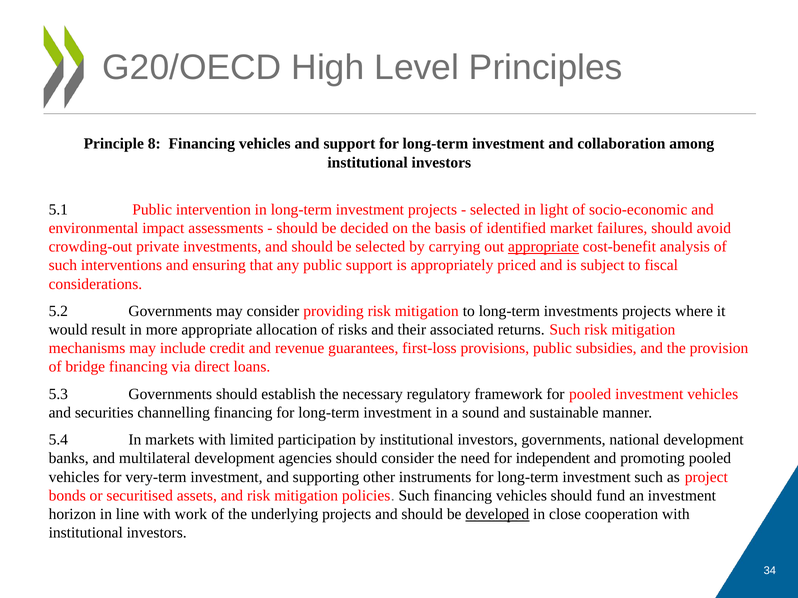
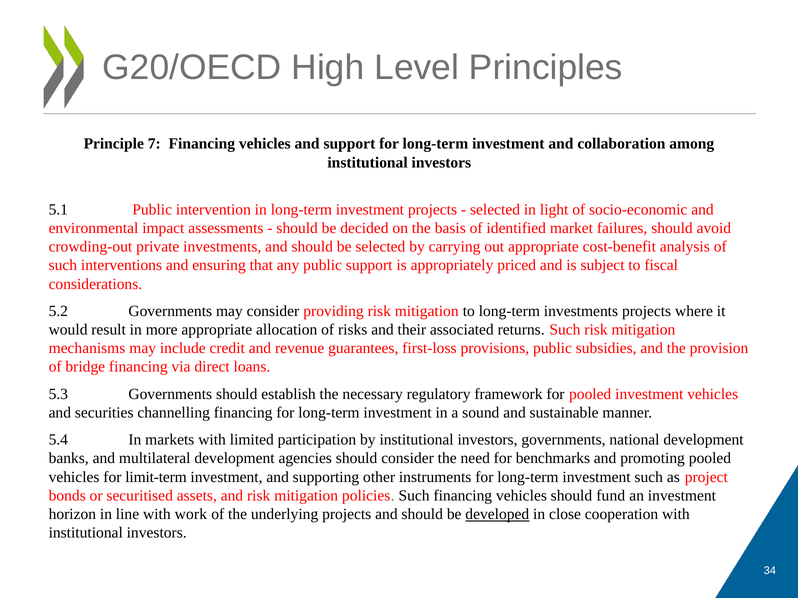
8: 8 -> 7
appropriate at (543, 247) underline: present -> none
independent: independent -> benchmarks
very-term: very-term -> limit-term
